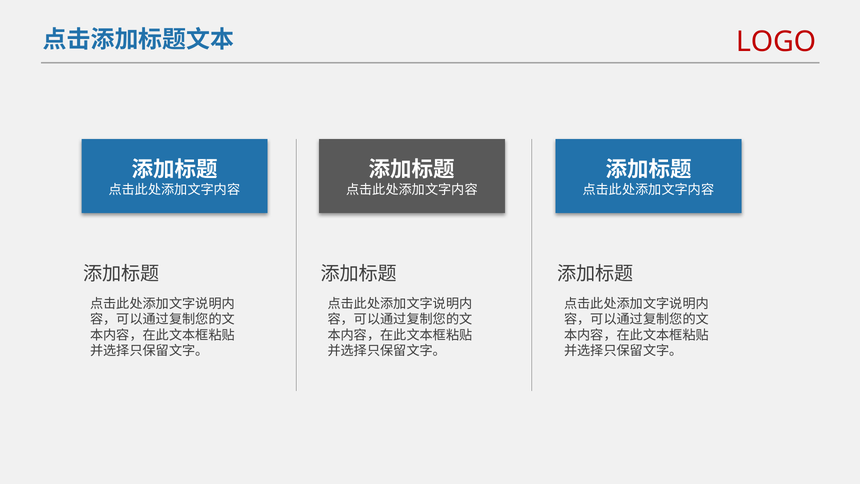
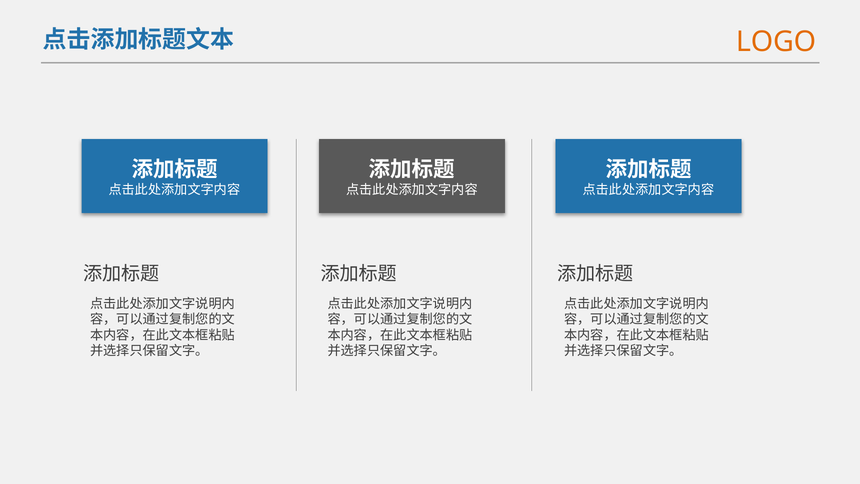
LOGO colour: red -> orange
